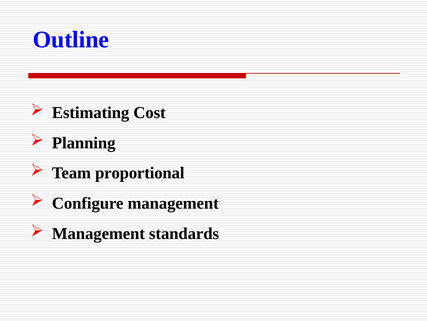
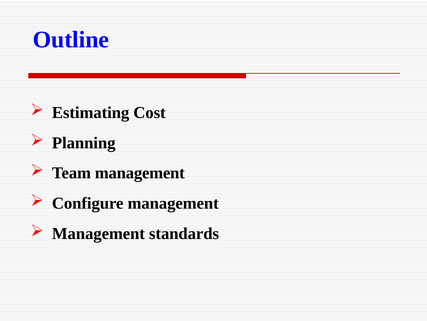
Team proportional: proportional -> management
